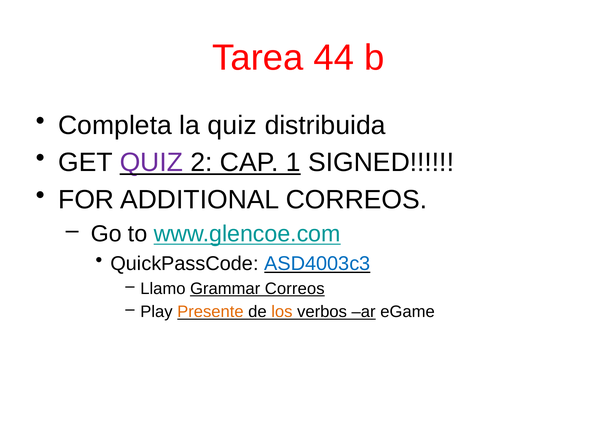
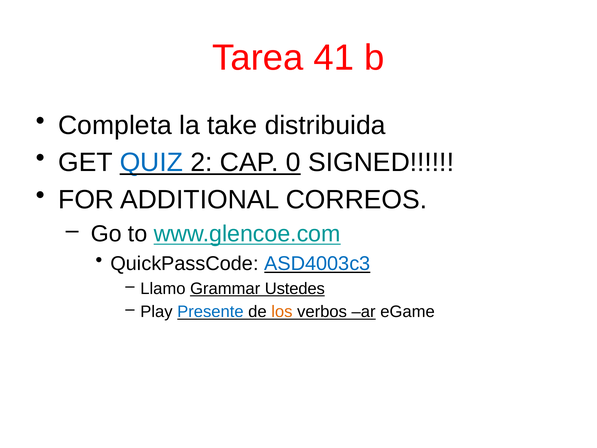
44: 44 -> 41
la quiz: quiz -> take
QUIZ at (151, 162) colour: purple -> blue
1: 1 -> 0
Grammar Correos: Correos -> Ustedes
Presente colour: orange -> blue
